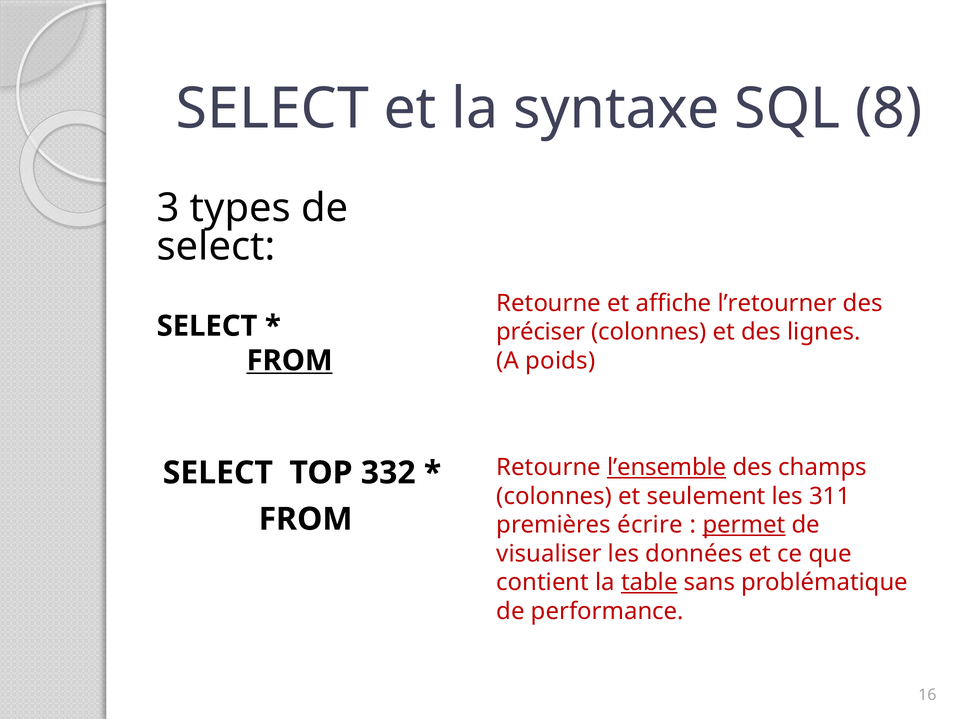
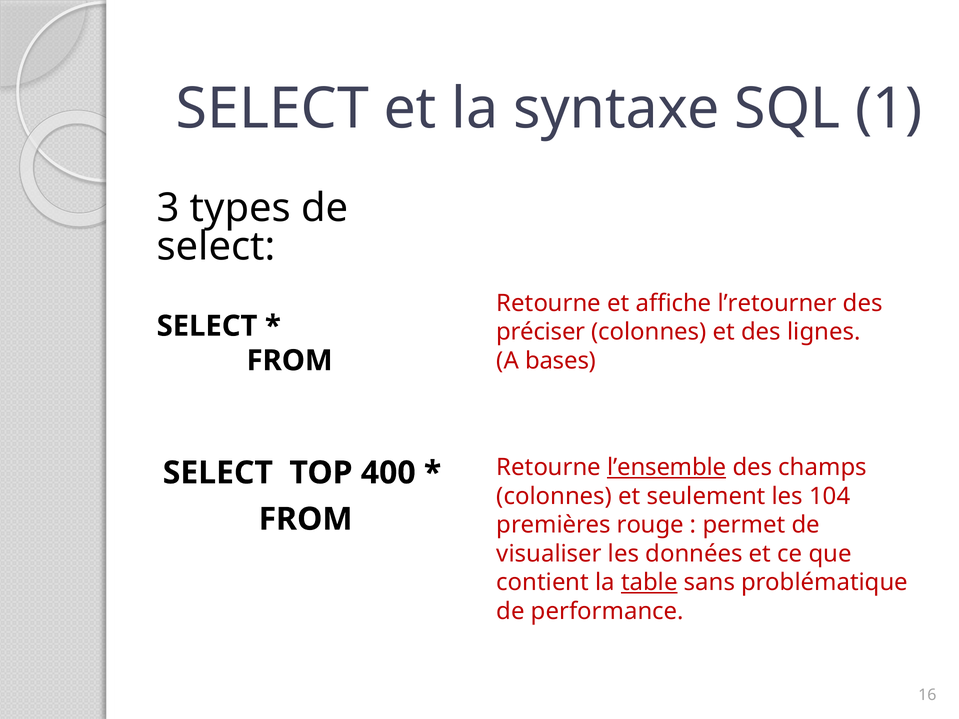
8: 8 -> 1
poids: poids -> bases
FROM at (290, 361) underline: present -> none
332: 332 -> 400
311: 311 -> 104
écrire: écrire -> rouge
permet underline: present -> none
